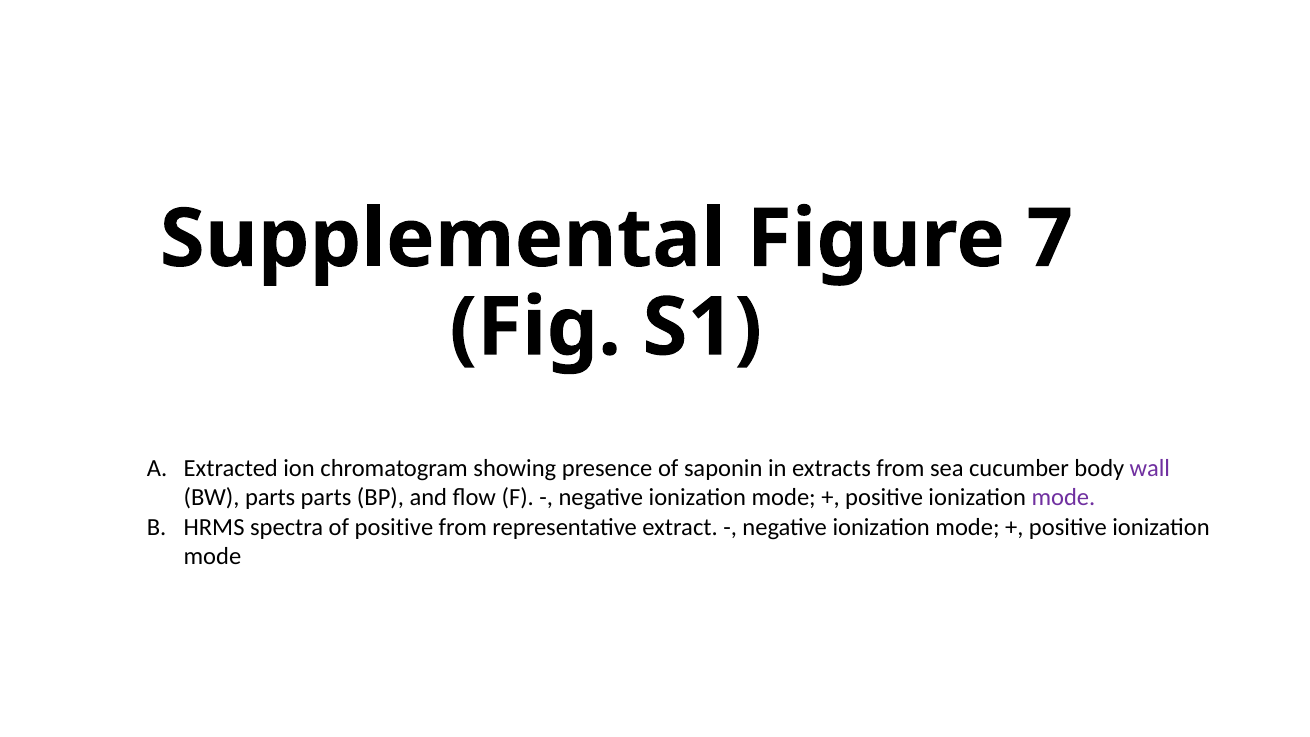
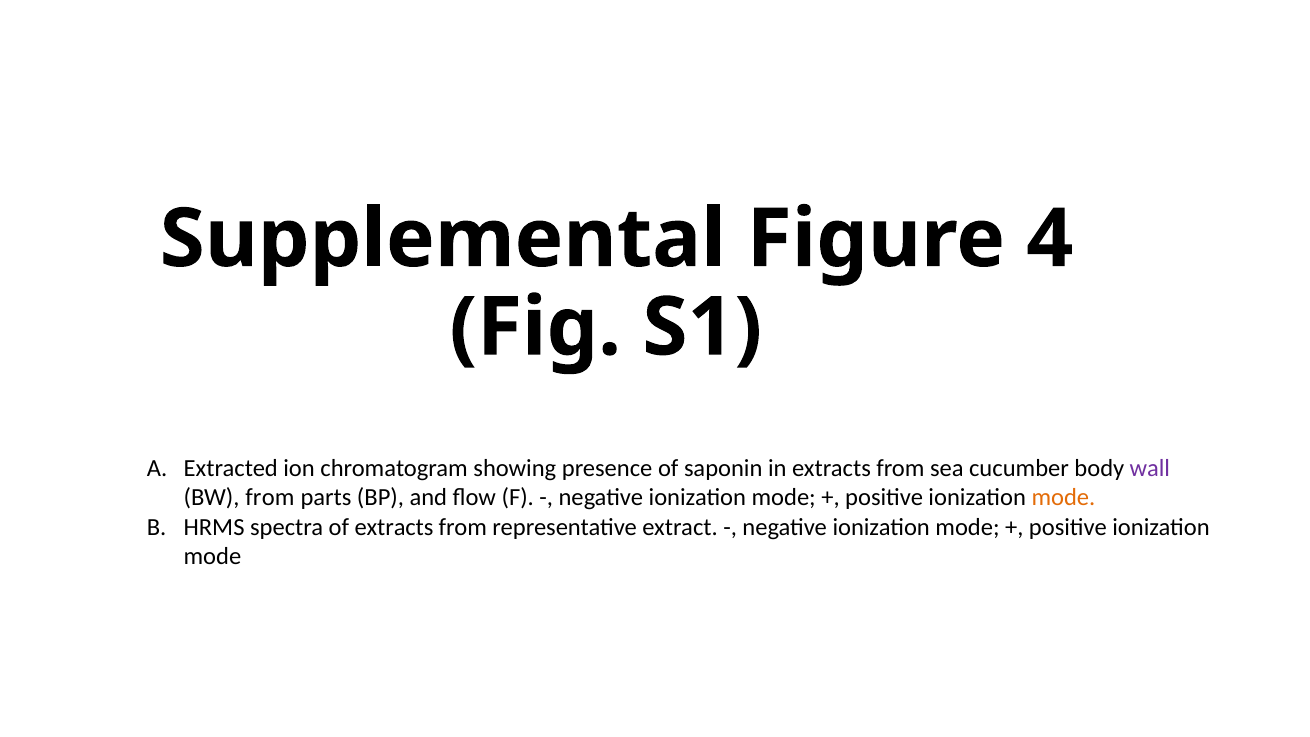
7: 7 -> 4
BW parts: parts -> from
mode at (1063, 498) colour: purple -> orange
of positive: positive -> extracts
